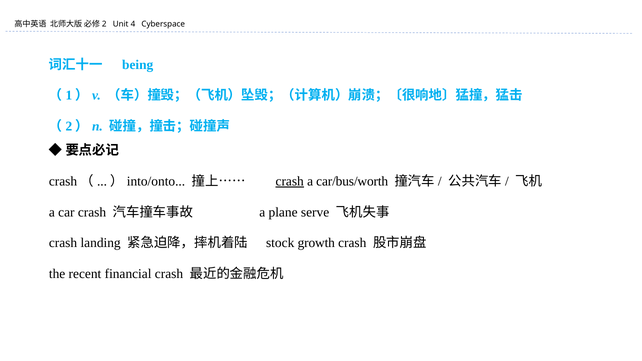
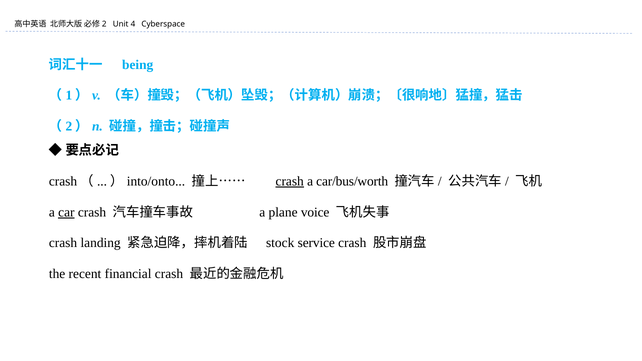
car underline: none -> present
serve: serve -> voice
growth: growth -> service
